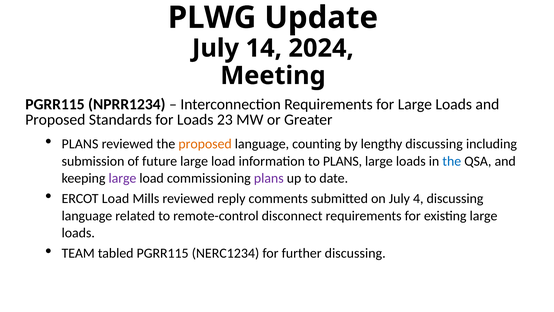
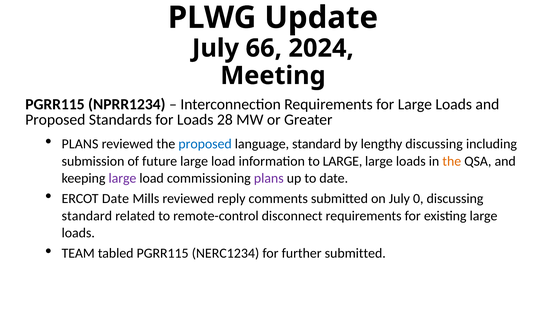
14: 14 -> 66
23: 23 -> 28
proposed at (205, 144) colour: orange -> blue
language counting: counting -> standard
to PLANS: PLANS -> LARGE
the at (452, 161) colour: blue -> orange
ERCOT Load: Load -> Date
4: 4 -> 0
language at (87, 216): language -> standard
further discussing: discussing -> submitted
